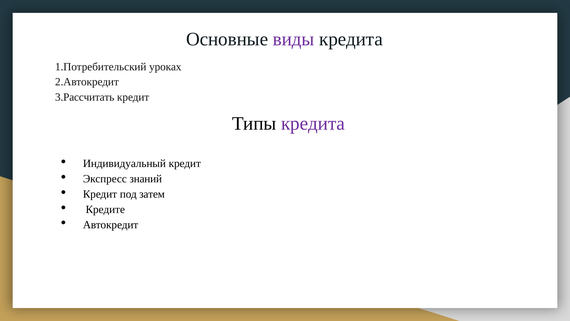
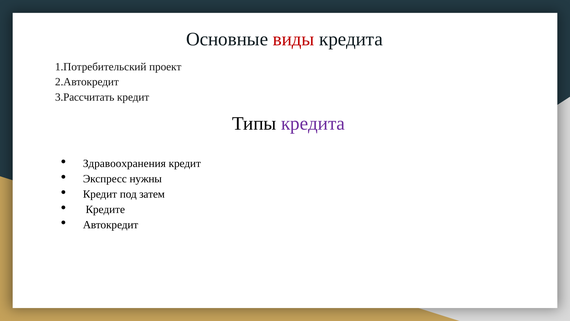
виды colour: purple -> red
уроках: уроках -> проект
Индивидуальный: Индивидуальный -> Здравоохранения
знаний: знаний -> нужны
